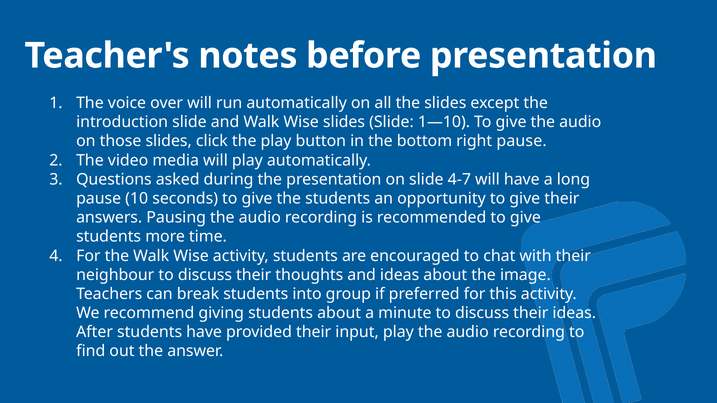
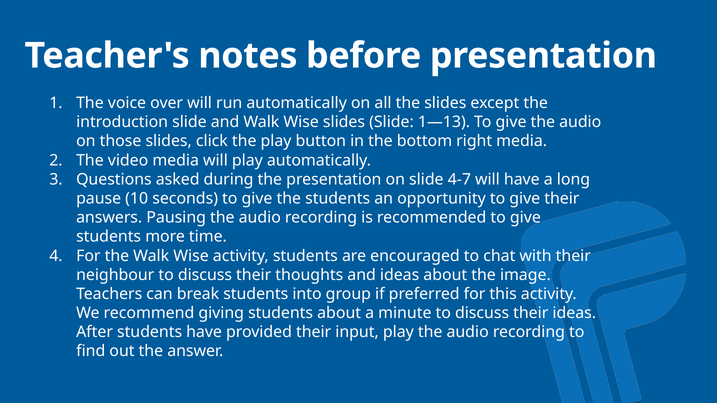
1—10: 1—10 -> 1—13
right pause: pause -> media
